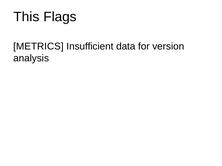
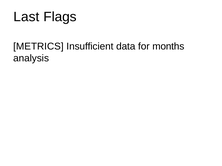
This: This -> Last
version: version -> months
